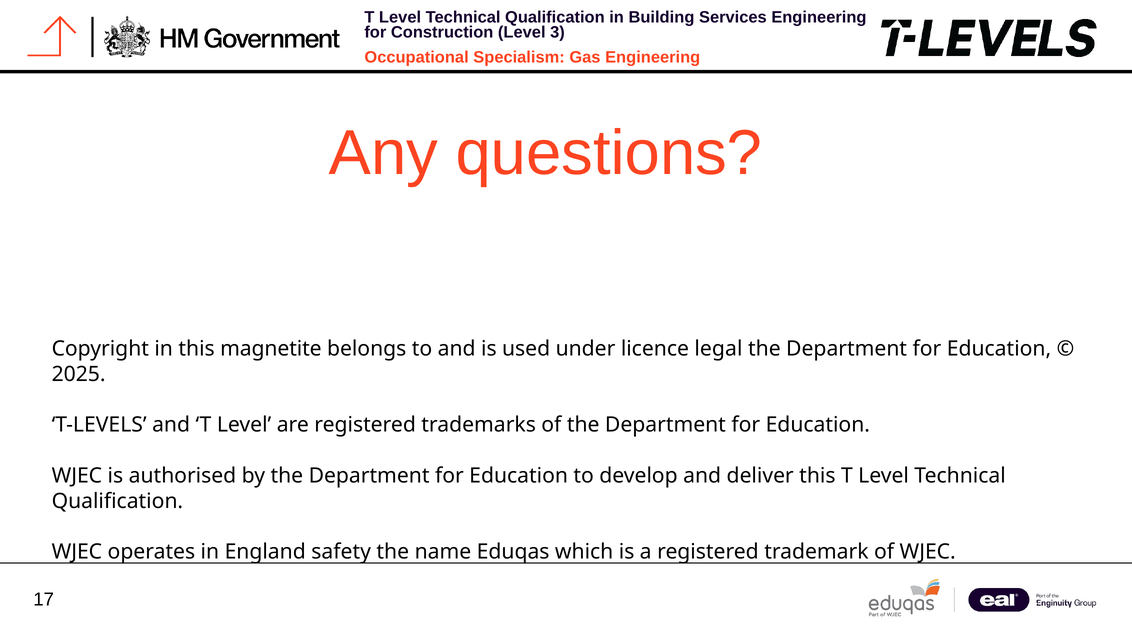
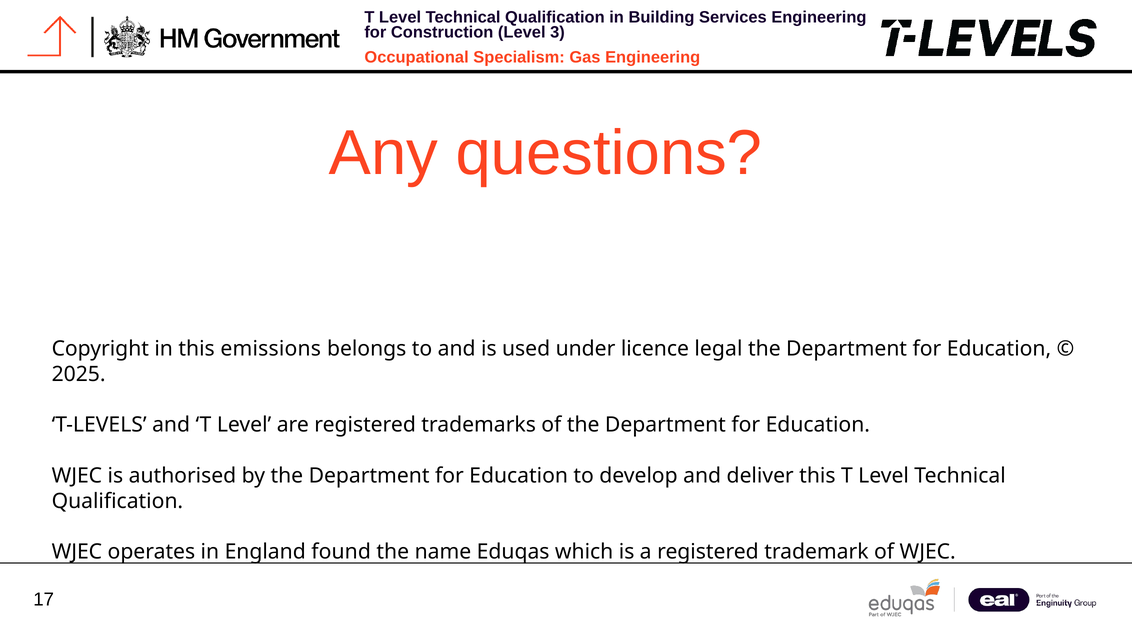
magnetite: magnetite -> emissions
safety: safety -> found
